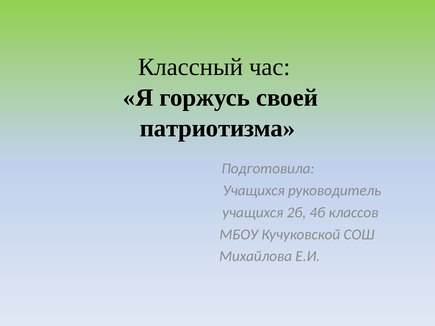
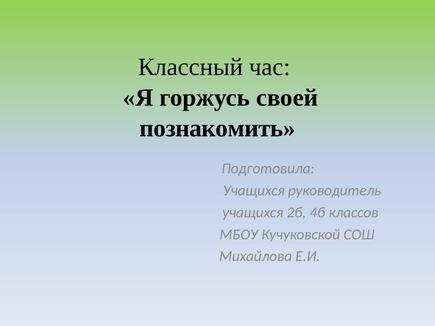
патриотизма: патриотизма -> познакомить
